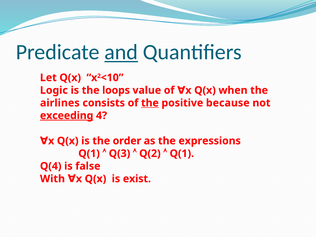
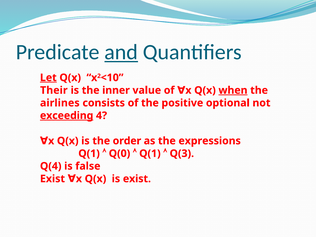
Let underline: none -> present
Logic: Logic -> Their
loops: loops -> inner
when underline: none -> present
the at (150, 103) underline: present -> none
because: because -> optional
Q(3: Q(3 -> Q(0
Q(2 at (150, 153): Q(2 -> Q(1
Q(1 at (182, 153): Q(1 -> Q(3
With at (52, 179): With -> Exist
